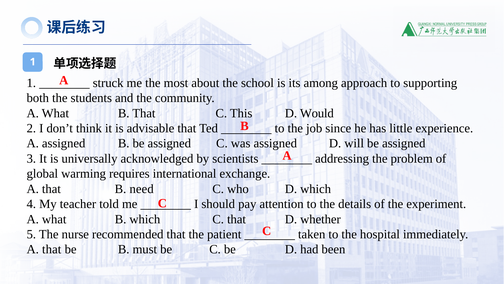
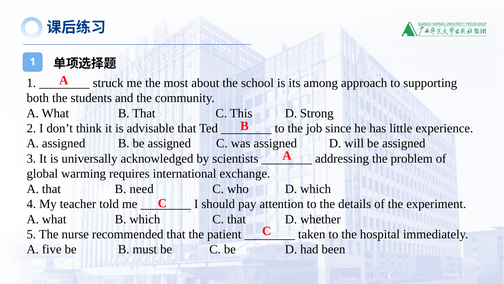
Would: Would -> Strong
that at (52, 249): that -> five
